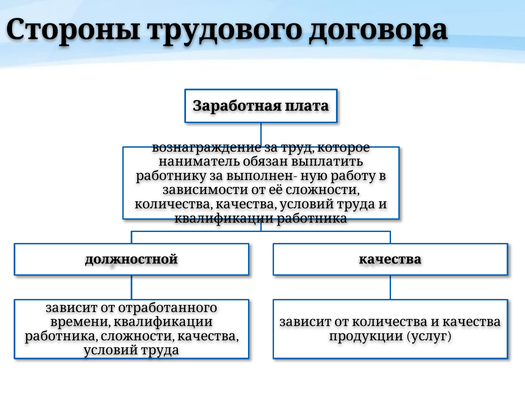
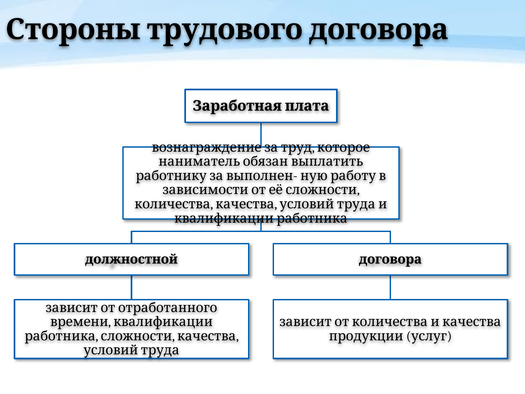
качества at (390, 259): качества -> договора
